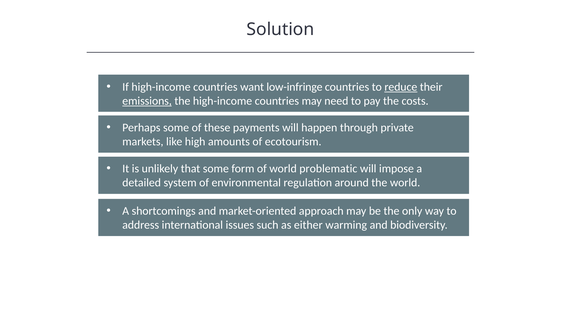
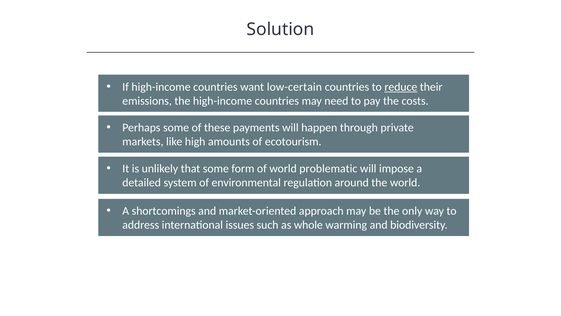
low-infringe: low-infringe -> low-certain
emissions underline: present -> none
either: either -> whole
